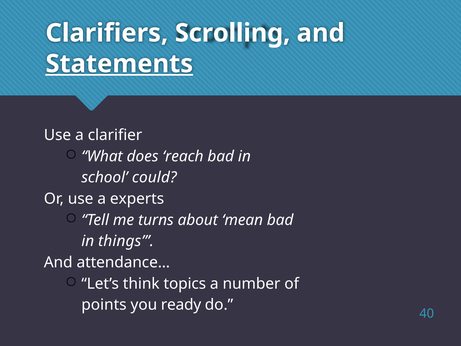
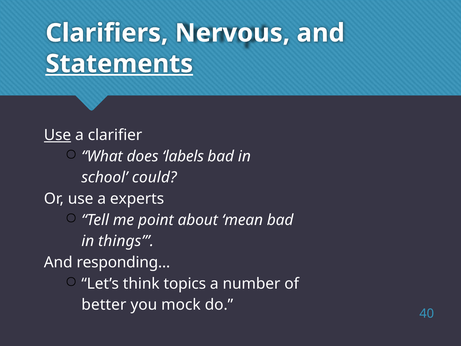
Scrolling: Scrolling -> Nervous
Use at (58, 135) underline: none -> present
reach: reach -> labels
turns: turns -> point
attendance…: attendance… -> responding…
points: points -> better
ready: ready -> mock
